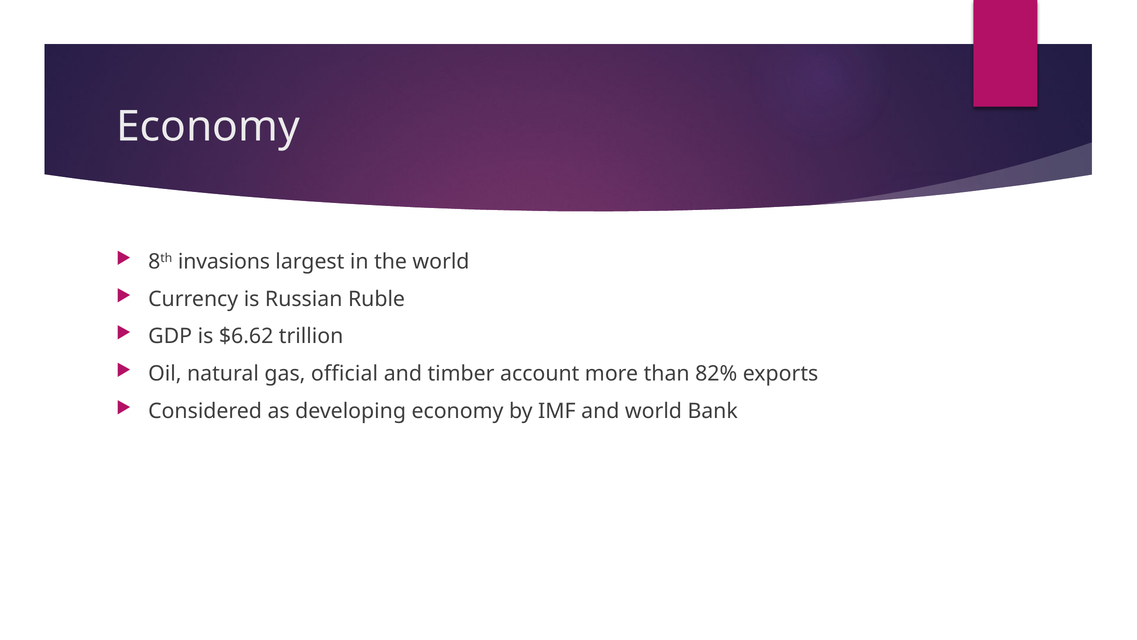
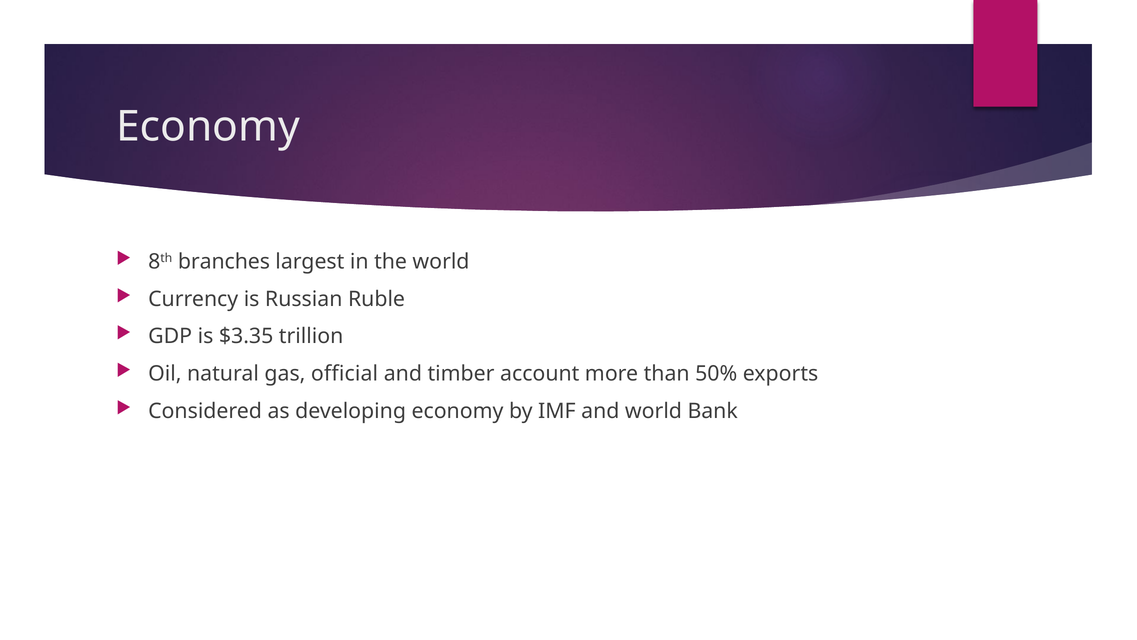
invasions: invasions -> branches
$6.62: $6.62 -> $3.35
82%: 82% -> 50%
